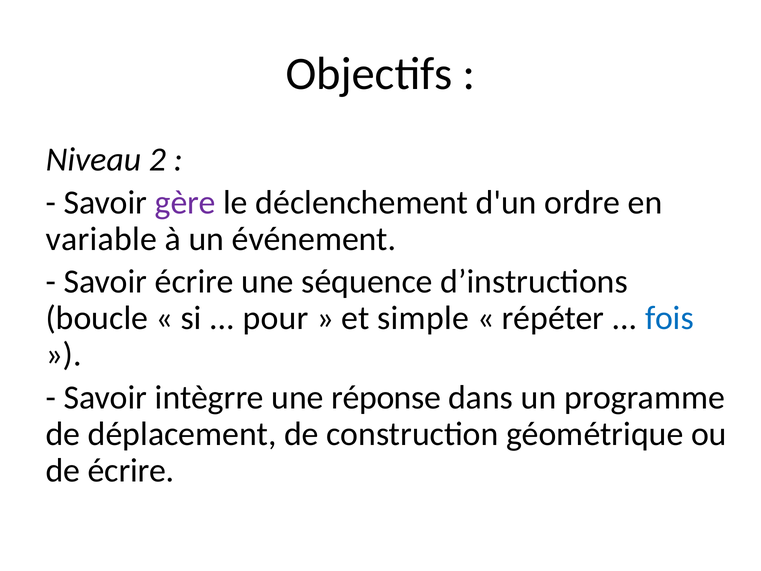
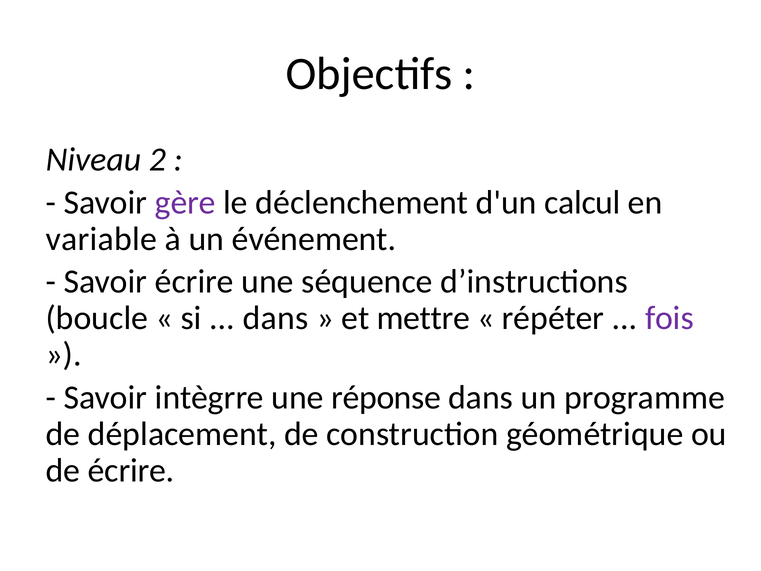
ordre: ordre -> calcul
pour at (276, 318): pour -> dans
simple: simple -> mettre
fois colour: blue -> purple
